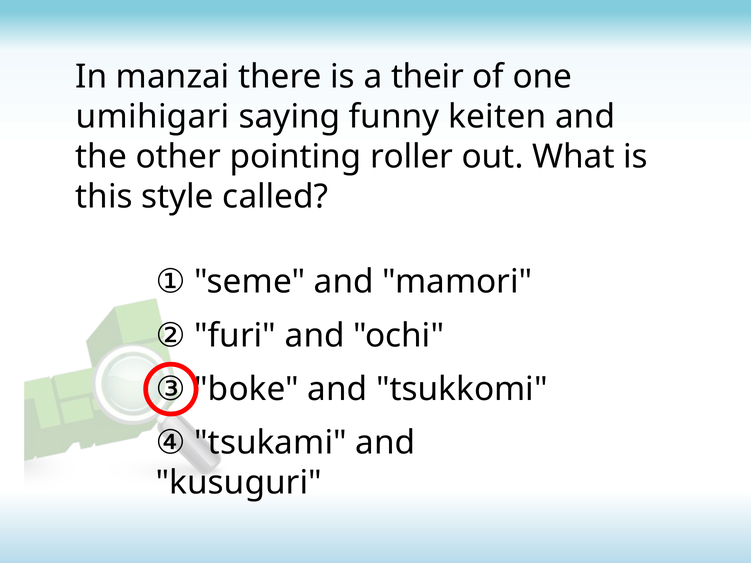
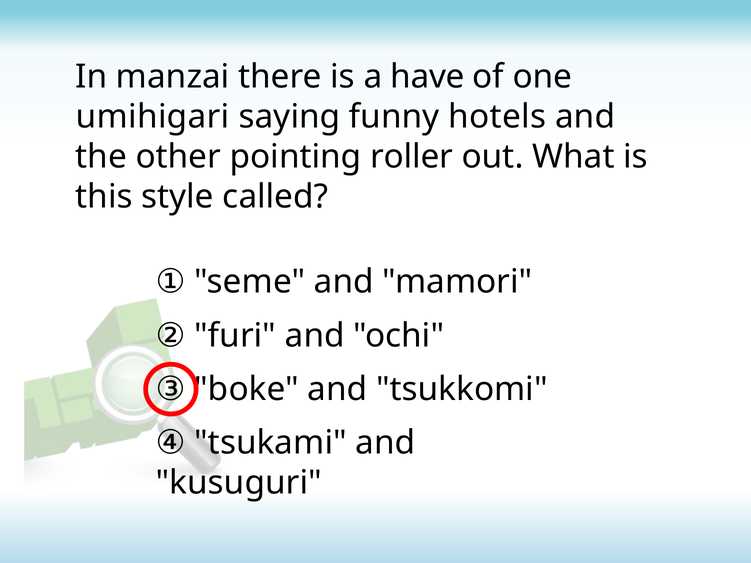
their: their -> have
keiten: keiten -> hotels
